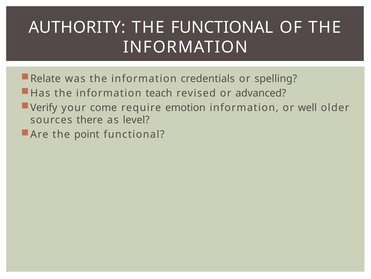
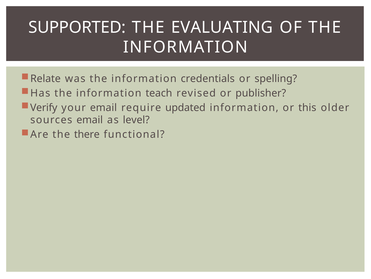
AUTHORITY: AUTHORITY -> SUPPORTED
THE FUNCTIONAL: FUNCTIONAL -> EVALUATING
advanced: advanced -> publisher
your come: come -> email
emotion: emotion -> updated
well: well -> this
sources there: there -> email
point: point -> there
